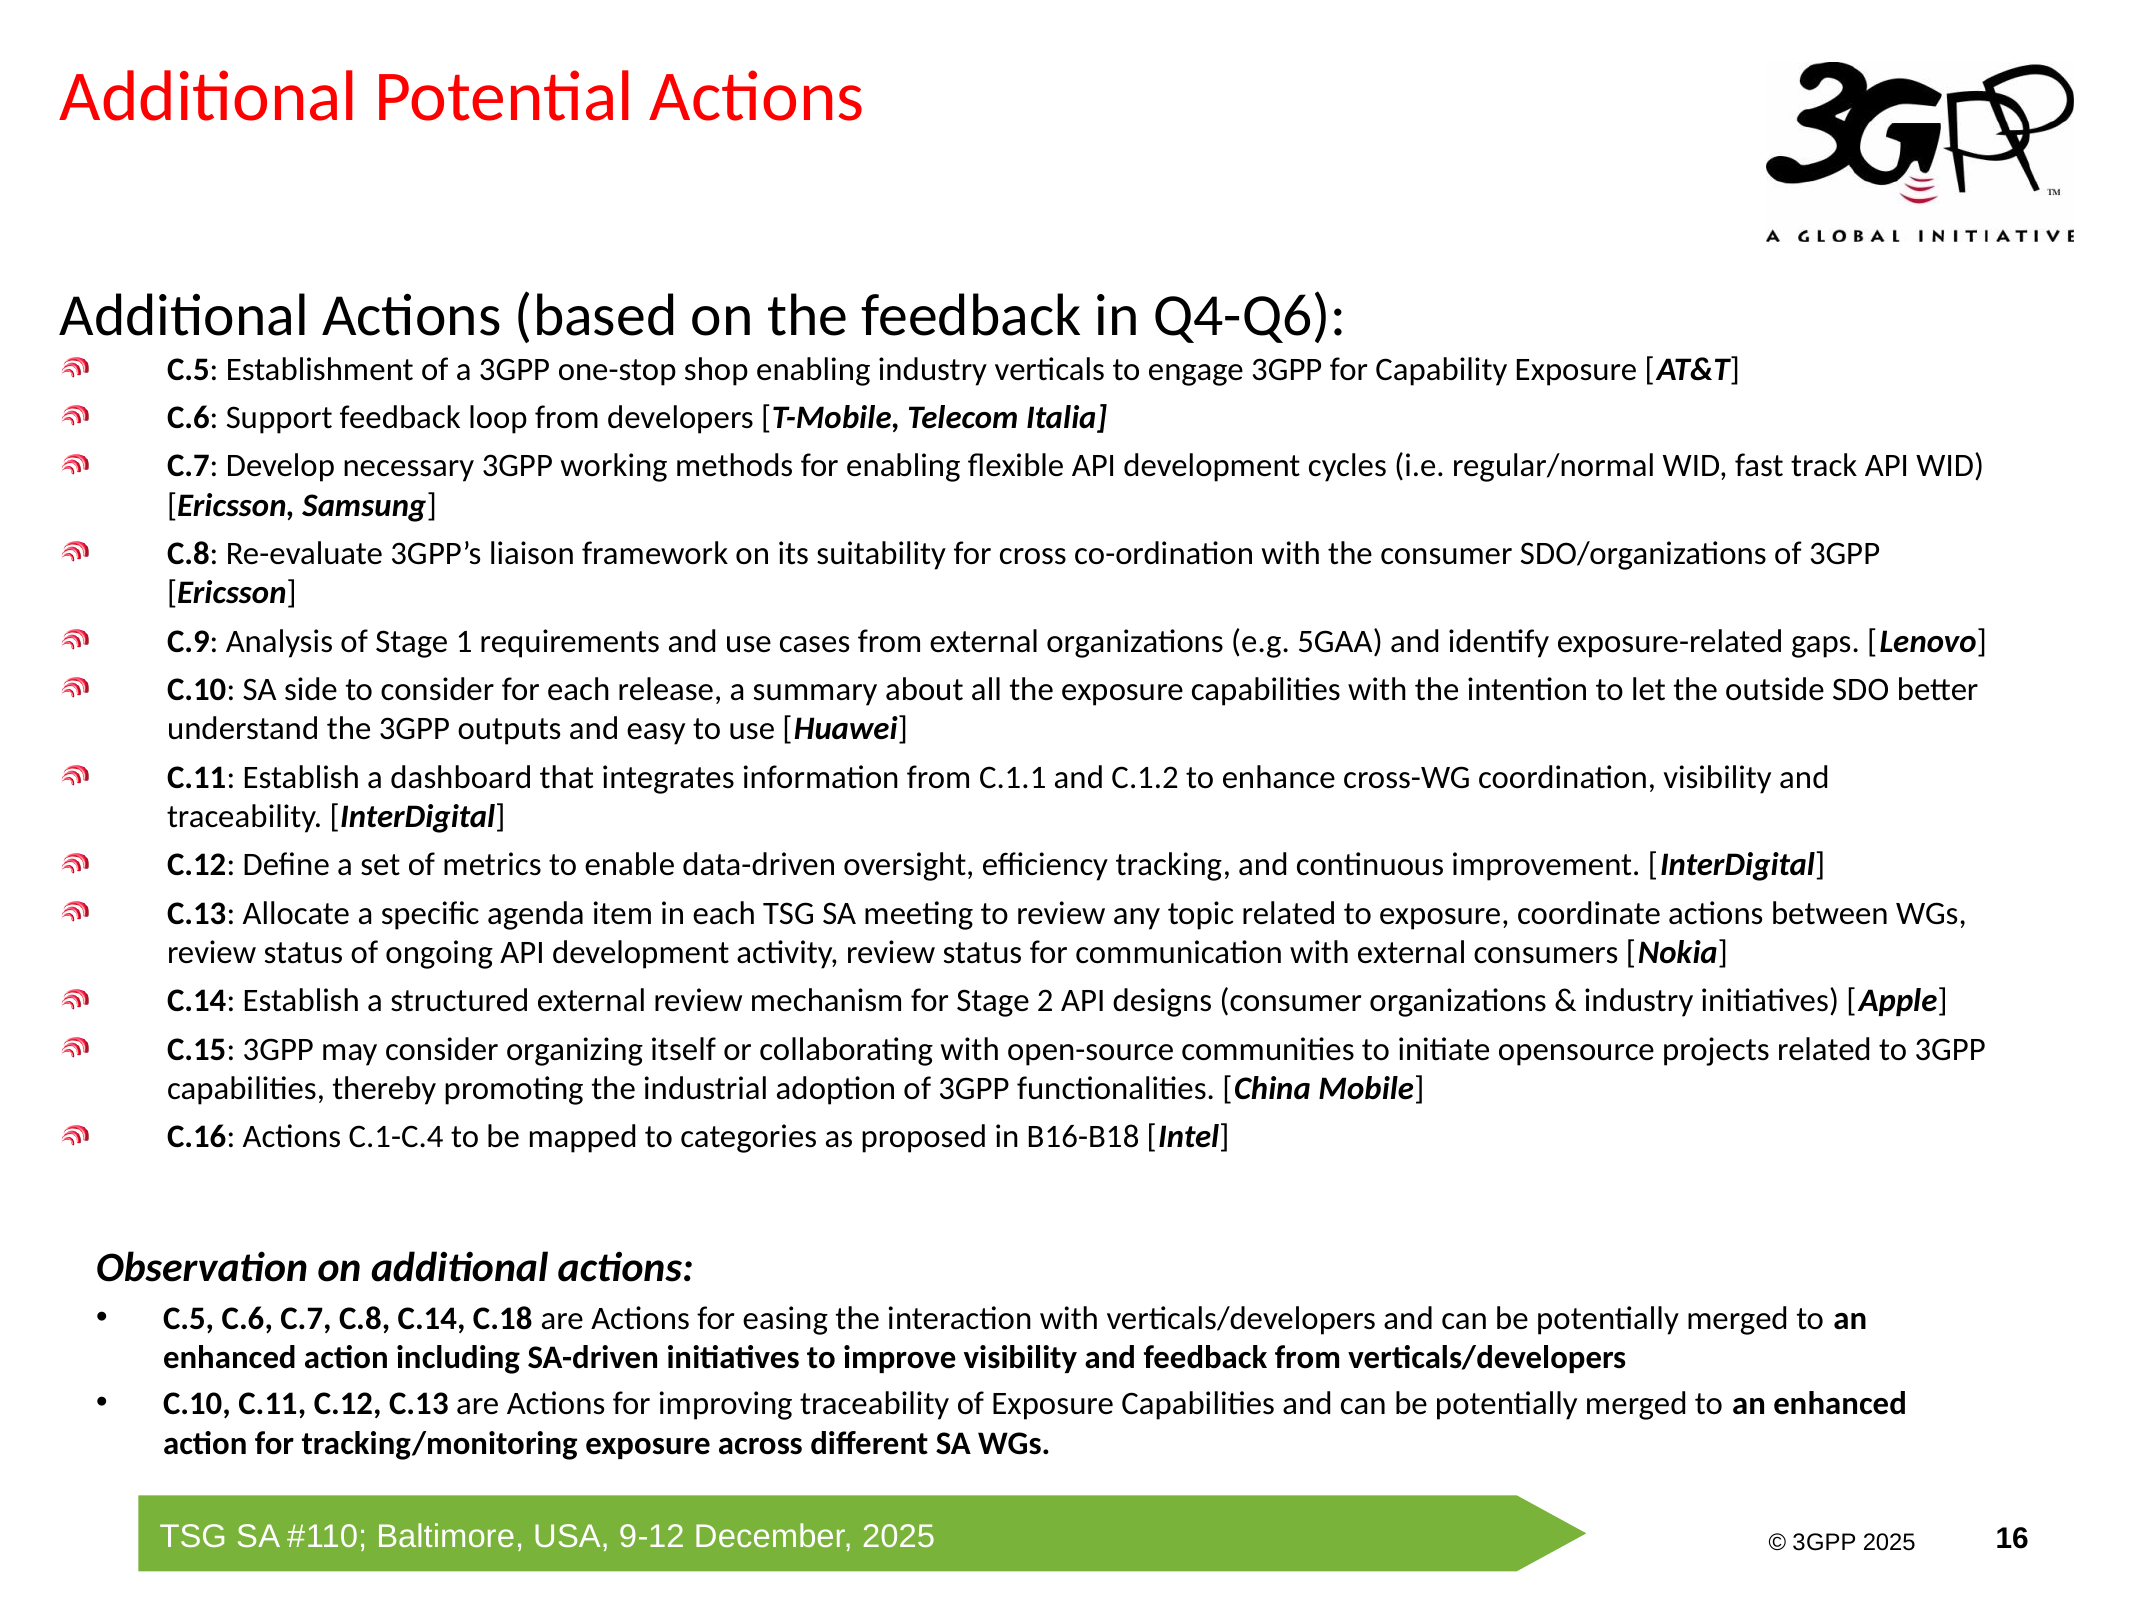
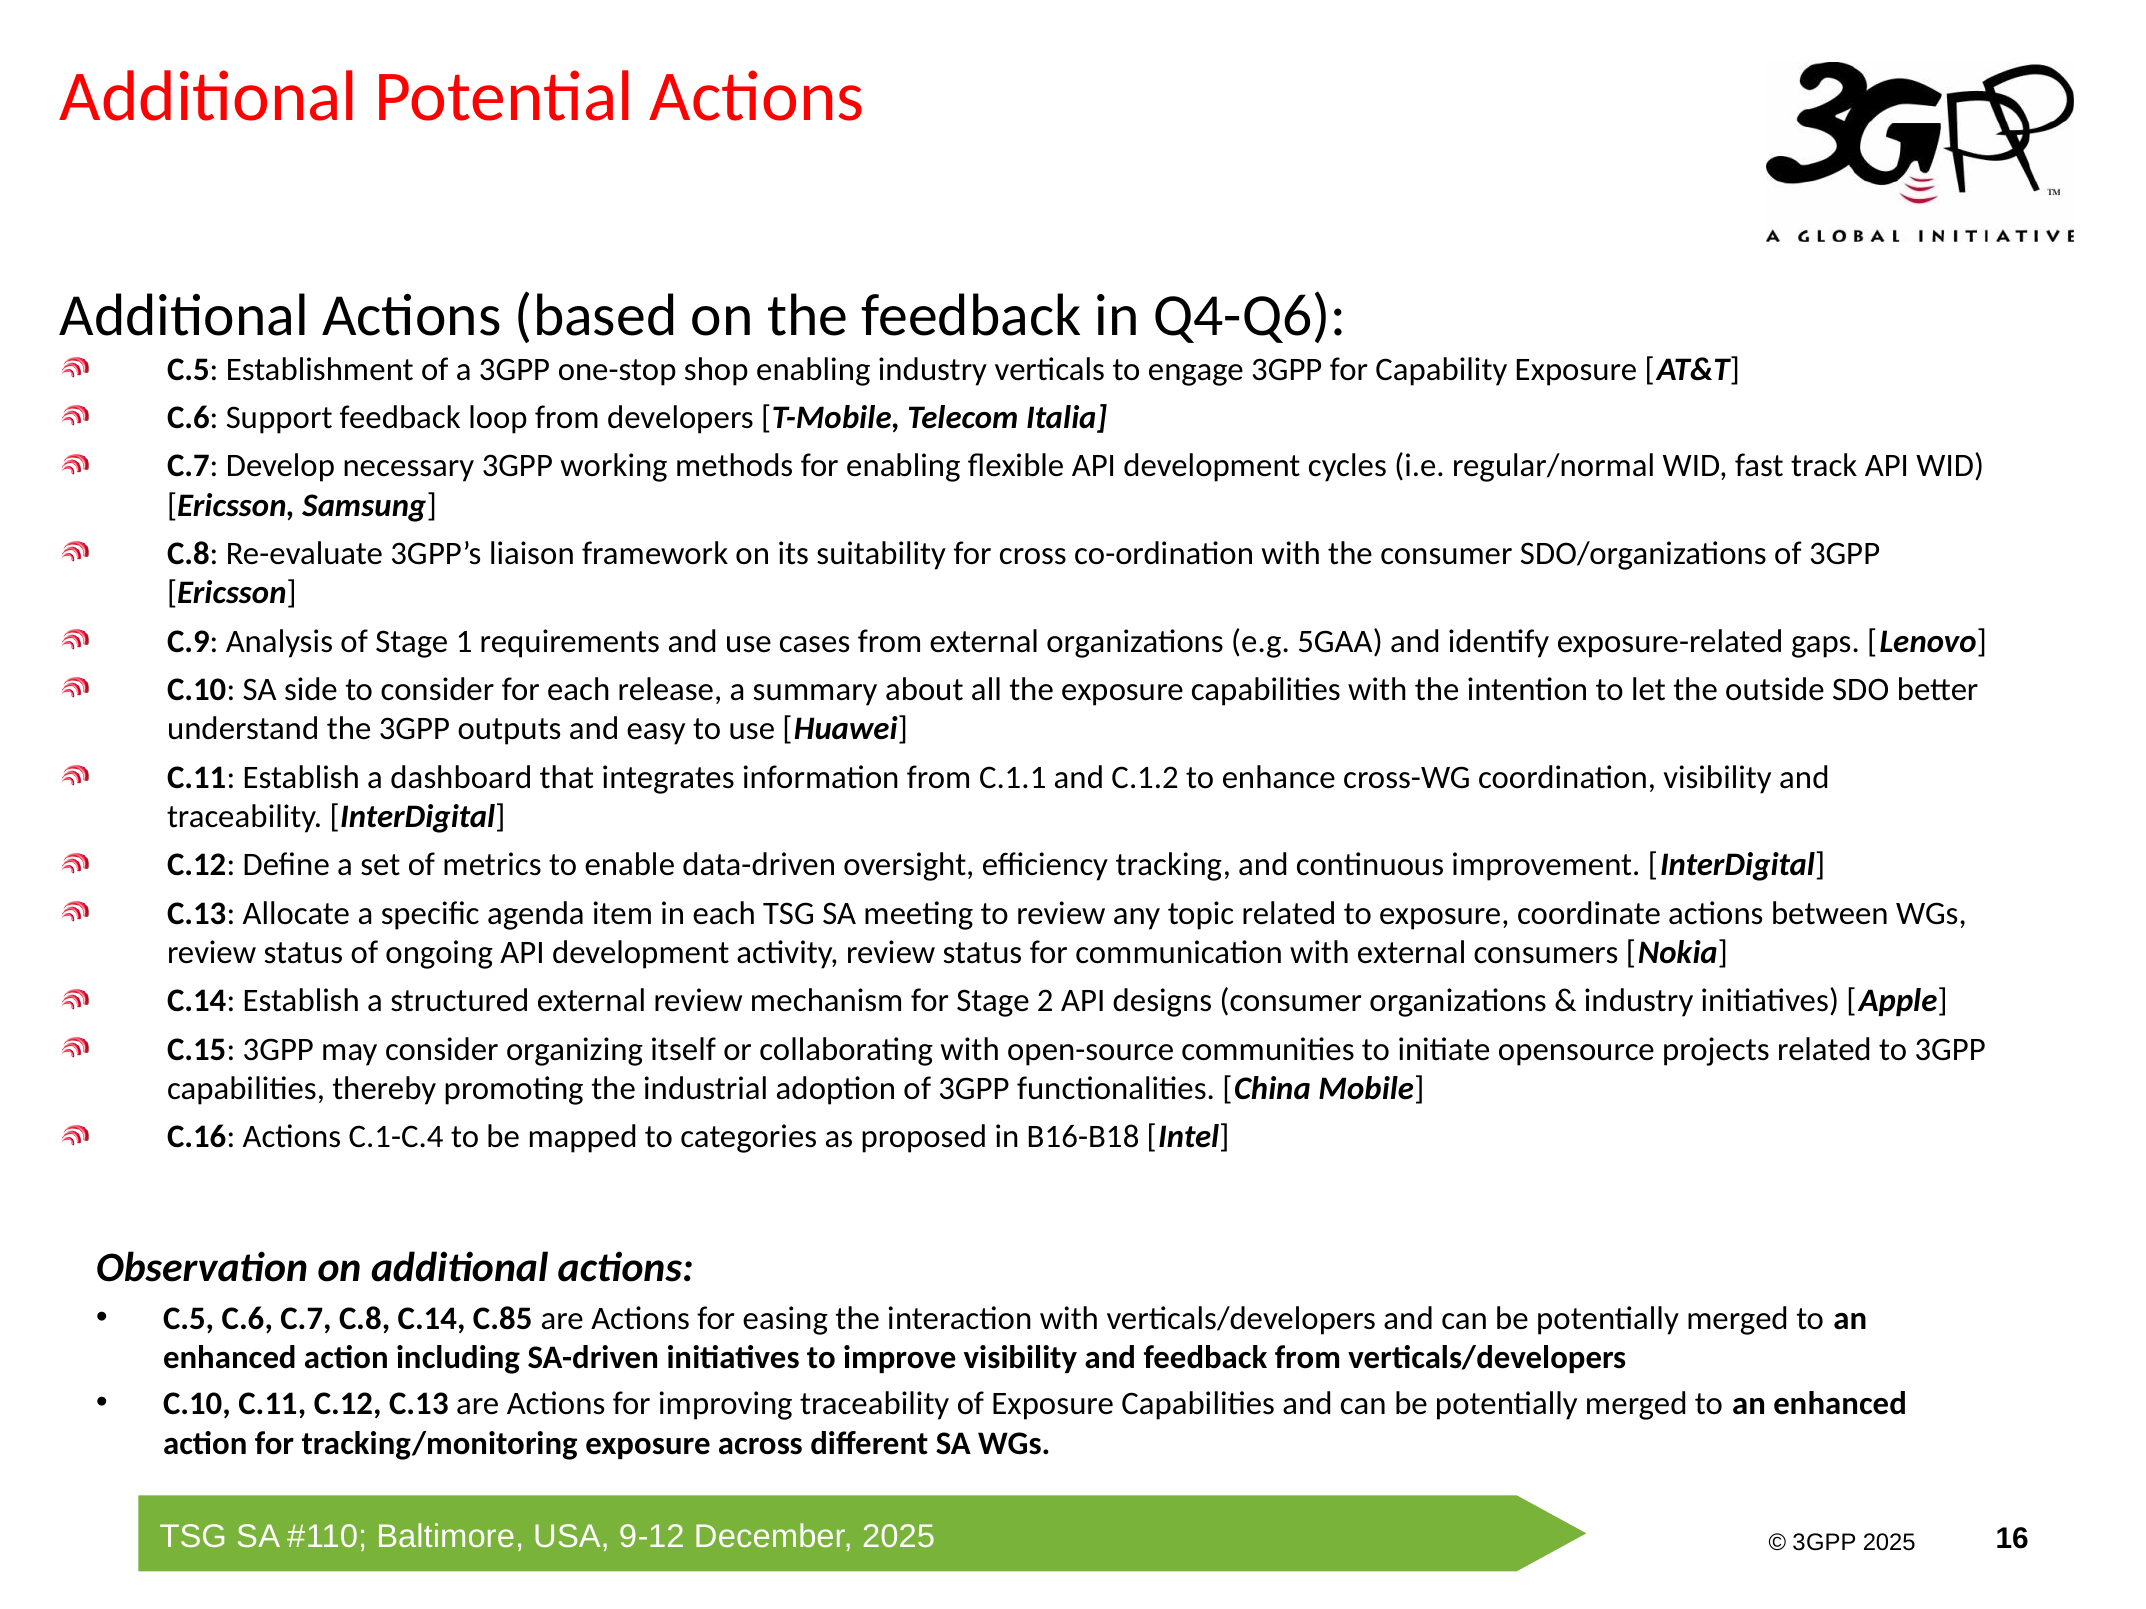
C.18: C.18 -> C.85
